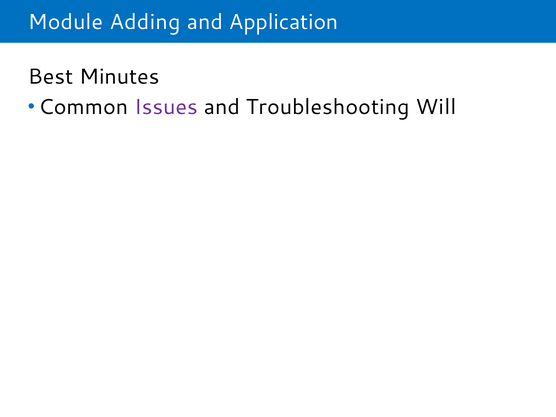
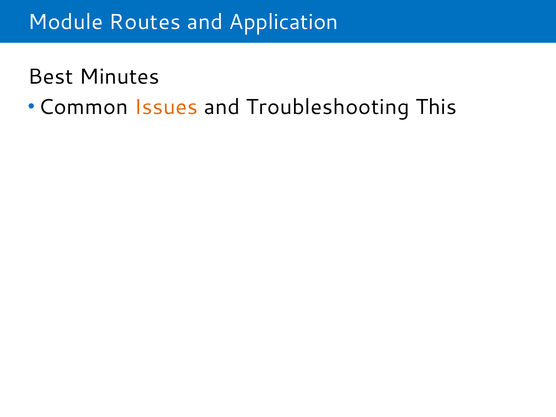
Adding: Adding -> Routes
Issues colour: purple -> orange
Will: Will -> This
